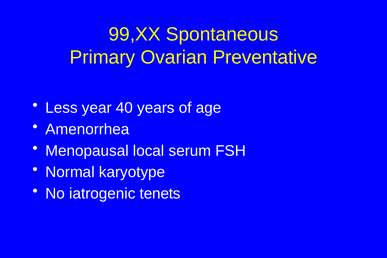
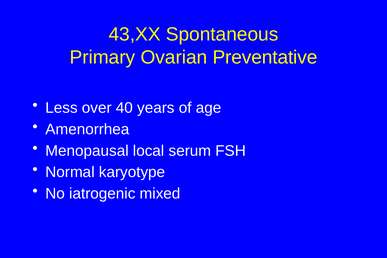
99,XX: 99,XX -> 43,XX
year: year -> over
tenets: tenets -> mixed
